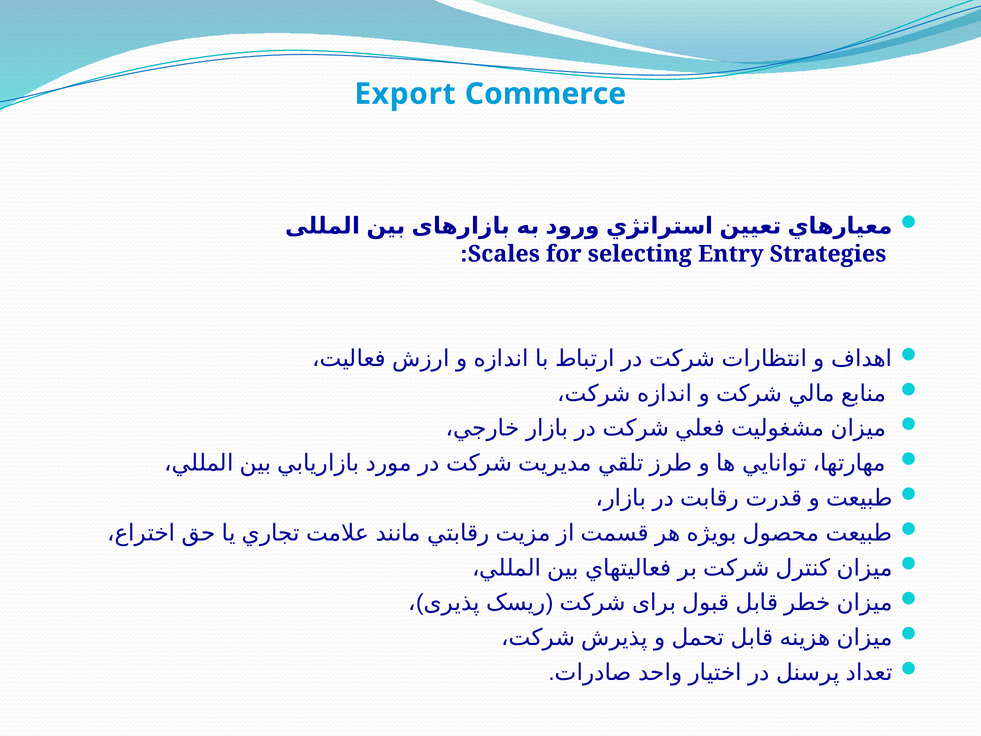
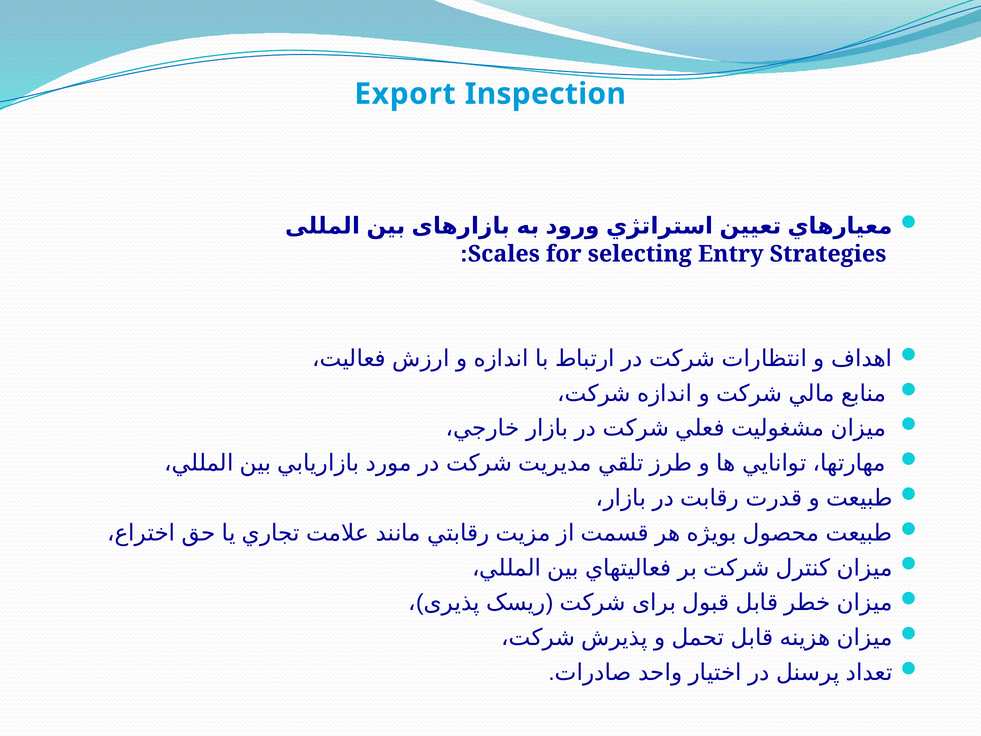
Commerce: Commerce -> Inspection
